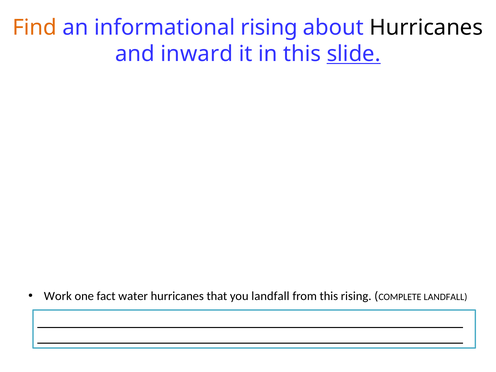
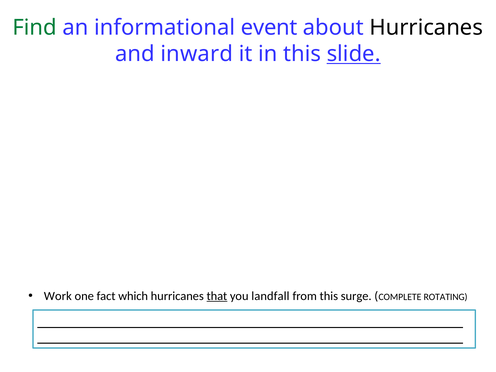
Find colour: orange -> green
informational rising: rising -> event
water: water -> which
that underline: none -> present
this rising: rising -> surge
COMPLETE LANDFALL: LANDFALL -> ROTATING
